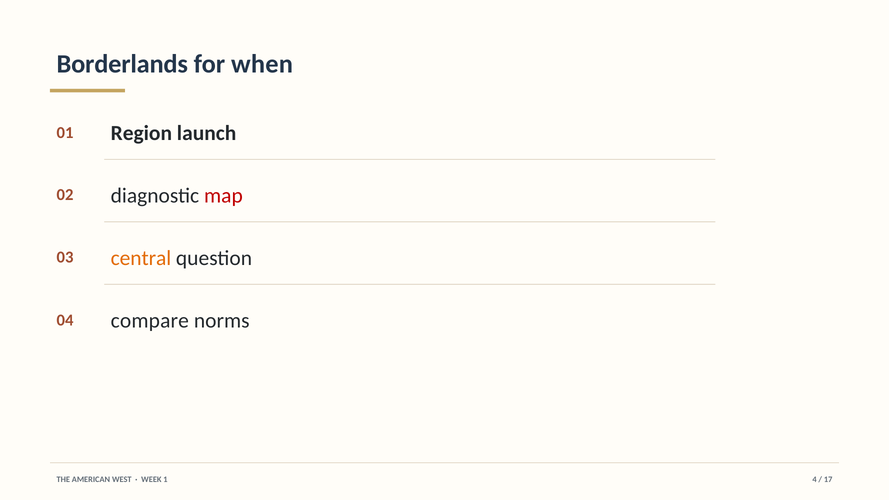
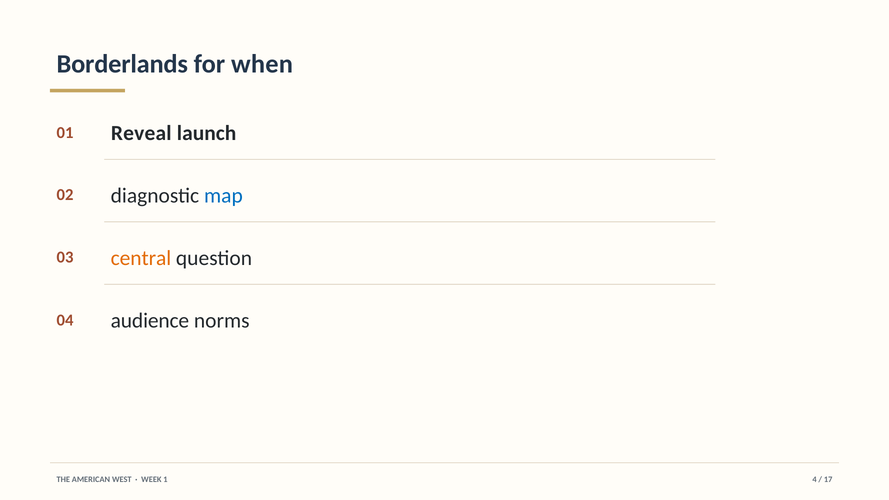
Region: Region -> Reveal
map colour: red -> blue
compare: compare -> audience
